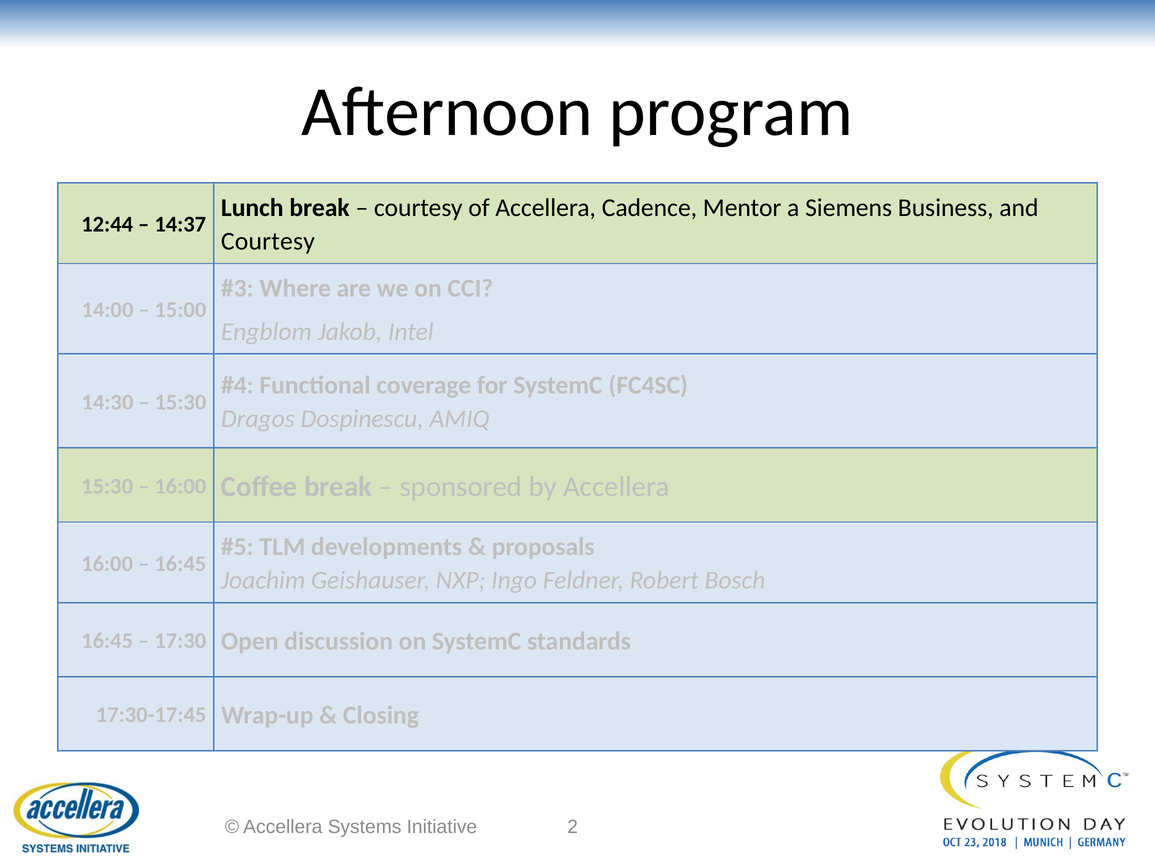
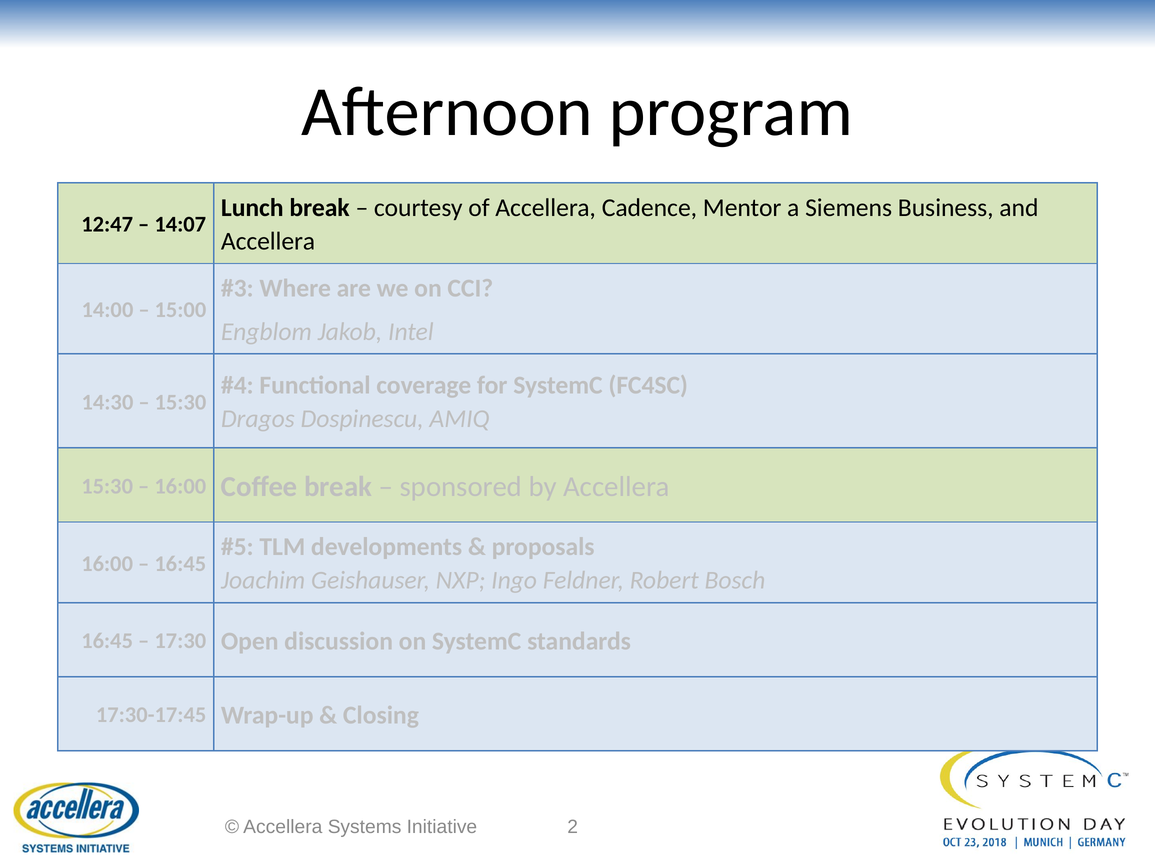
12:44: 12:44 -> 12:47
14:37: 14:37 -> 14:07
Courtesy at (268, 241): Courtesy -> Accellera
